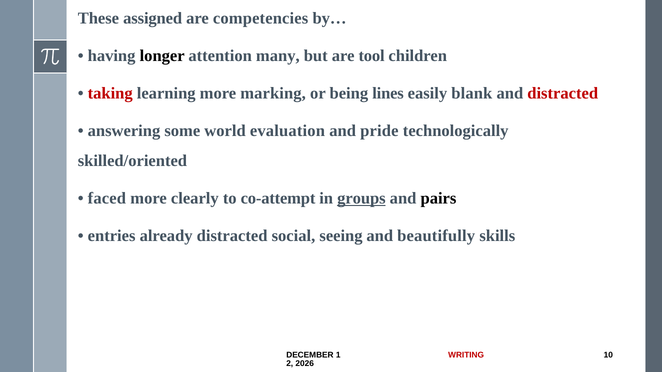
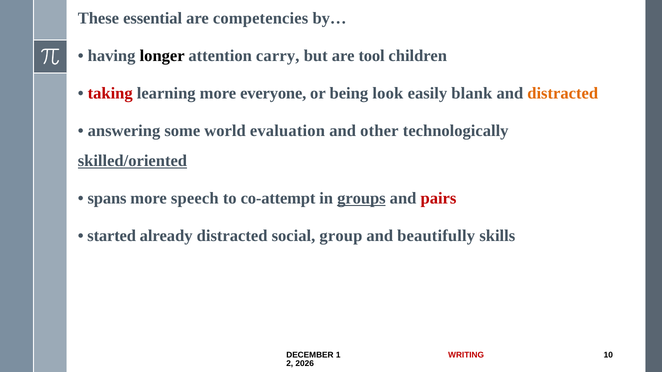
assigned: assigned -> essential
many: many -> carry
marking: marking -> everyone
lines: lines -> look
distracted at (563, 94) colour: red -> orange
pride: pride -> other
skilled/oriented underline: none -> present
faced: faced -> spans
clearly: clearly -> speech
pairs colour: black -> red
entries: entries -> started
seeing: seeing -> group
